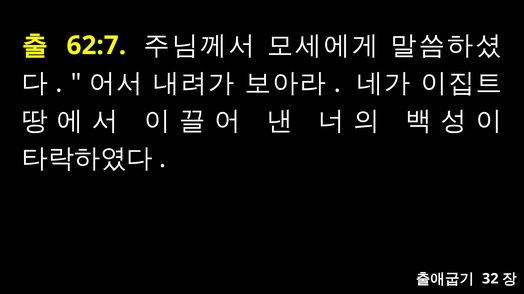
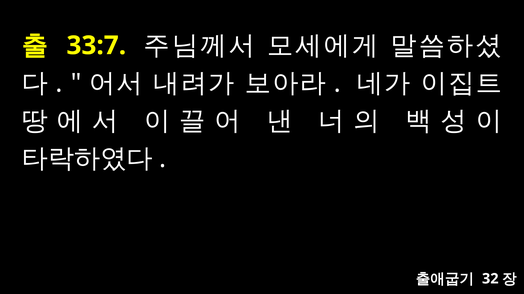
62:7: 62:7 -> 33:7
